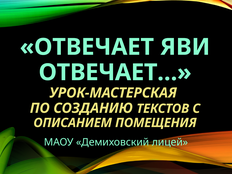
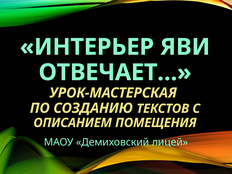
ОТВЕЧАЕТ: ОТВЕЧАЕТ -> ИНТЕРЬЕР
